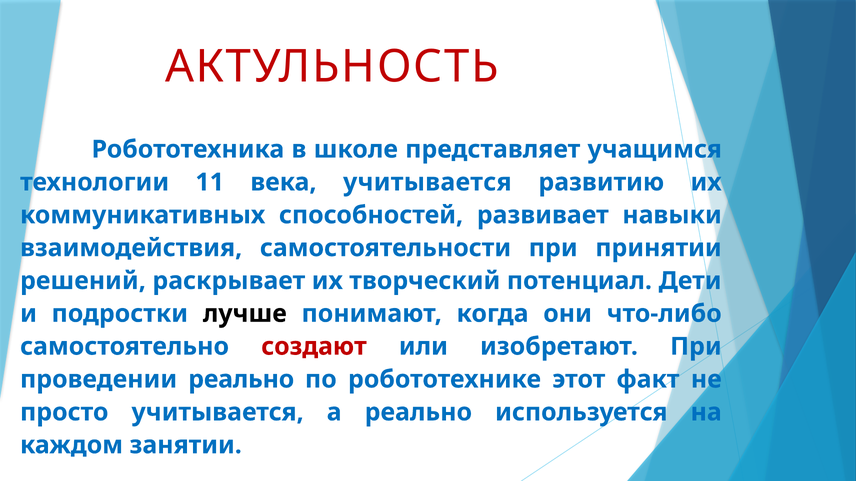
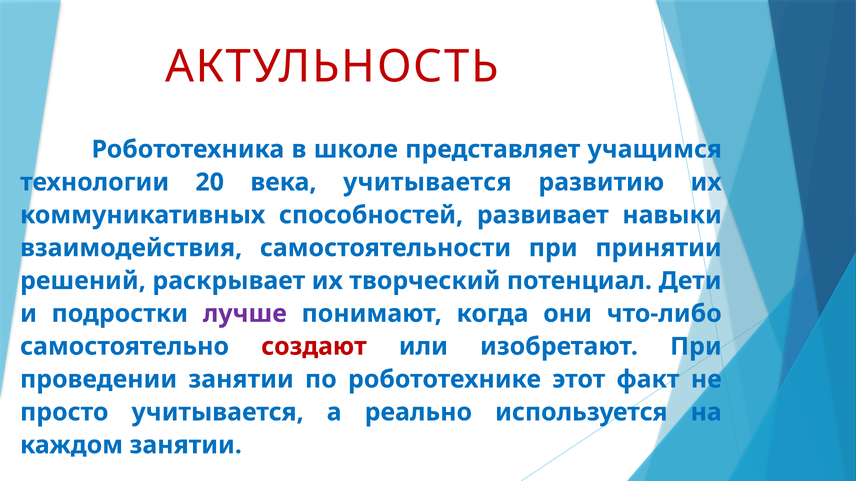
11: 11 -> 20
лучше colour: black -> purple
проведении реально: реально -> занятии
